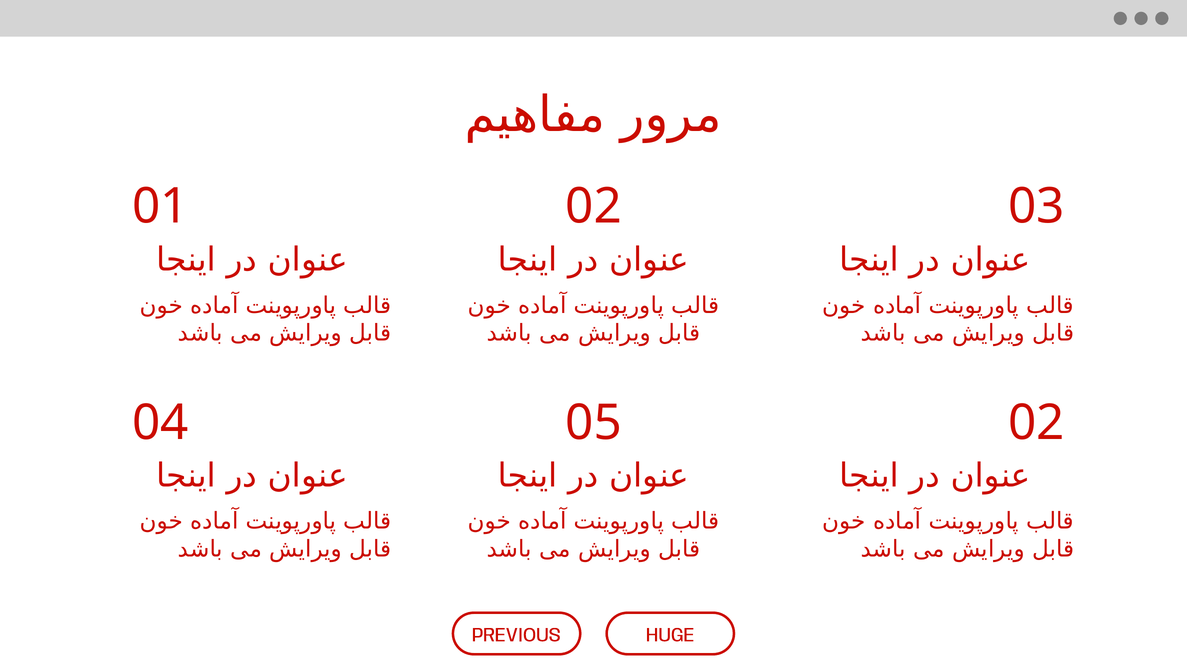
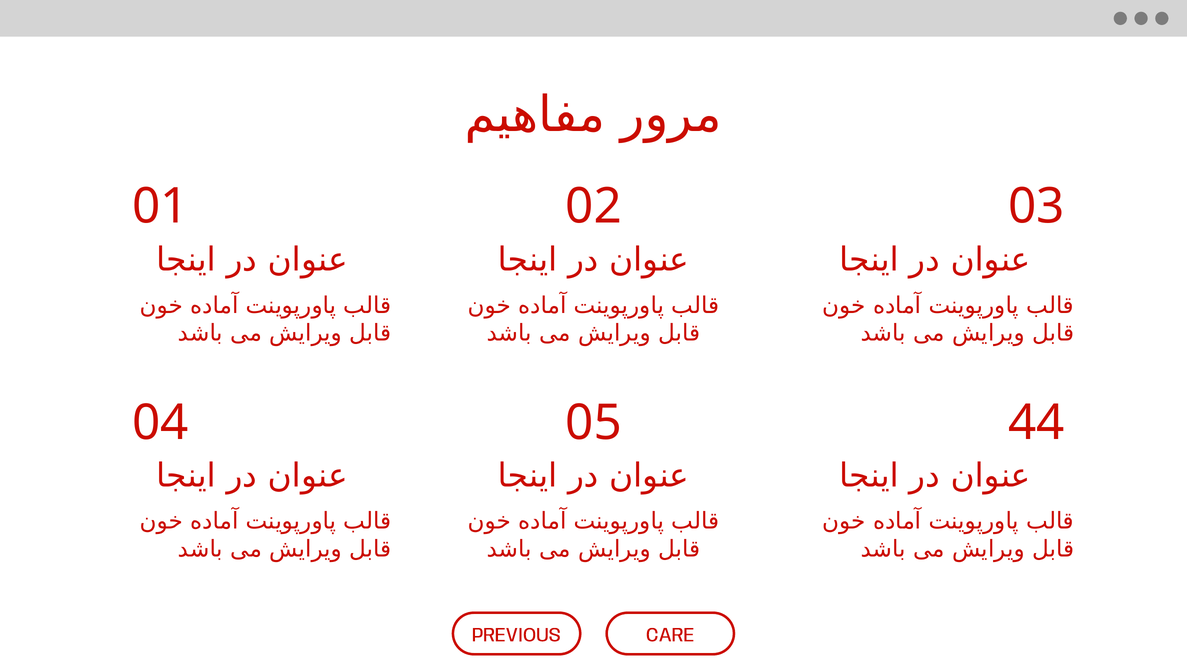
05 02: 02 -> 44
HUGE: HUGE -> CARE
